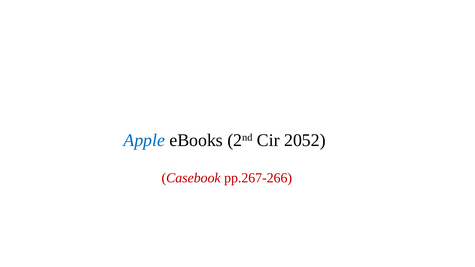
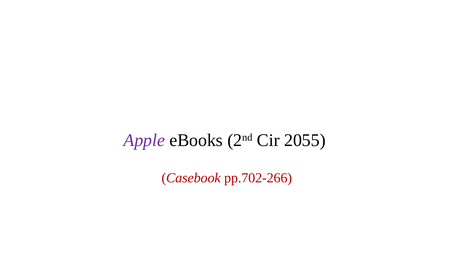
Apple colour: blue -> purple
2052: 2052 -> 2055
pp.267-266: pp.267-266 -> pp.702-266
